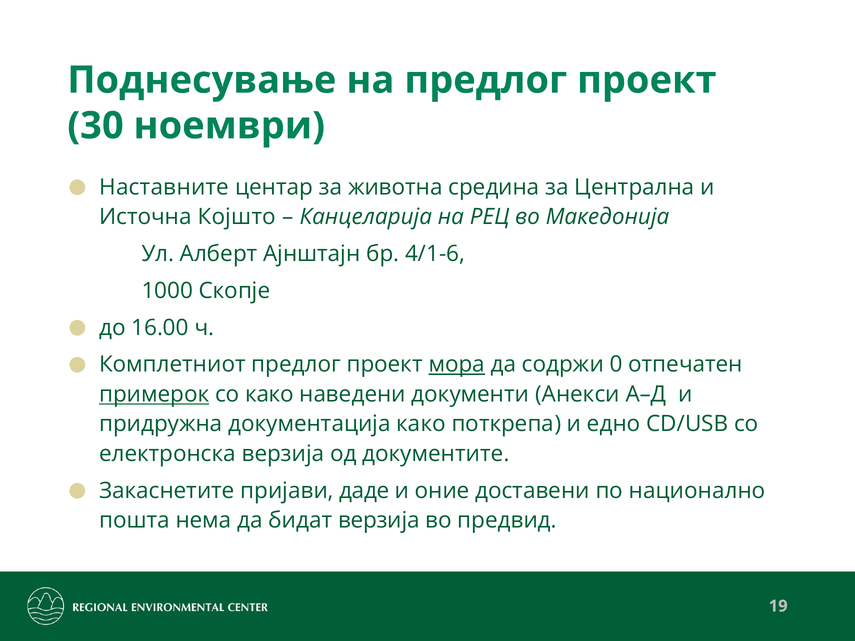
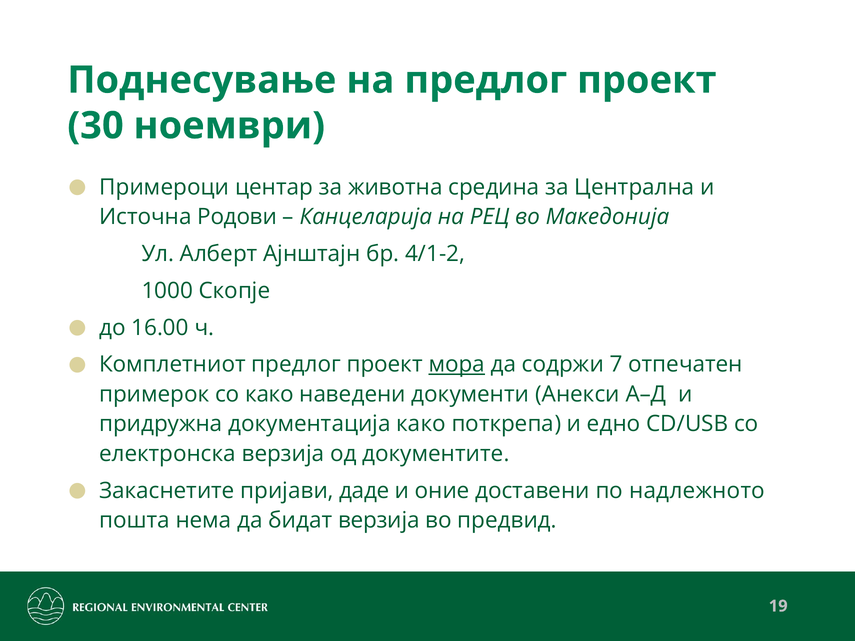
Наставните: Наставните -> Примероци
Којшто: Којшто -> Родови
4/1-6: 4/1-6 -> 4/1-2
0: 0 -> 7
примерок underline: present -> none
национално: национално -> надлежното
